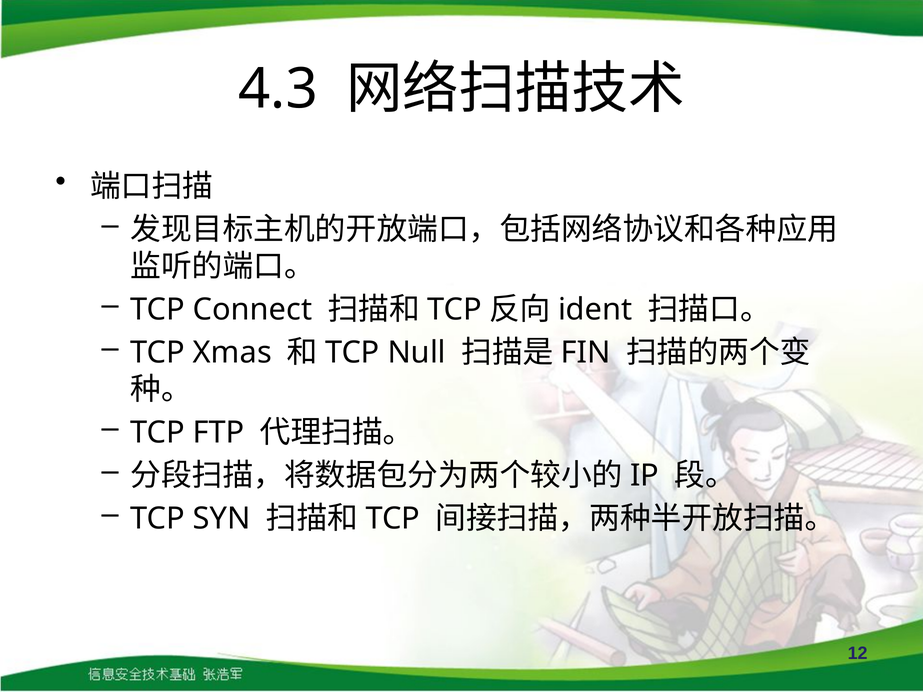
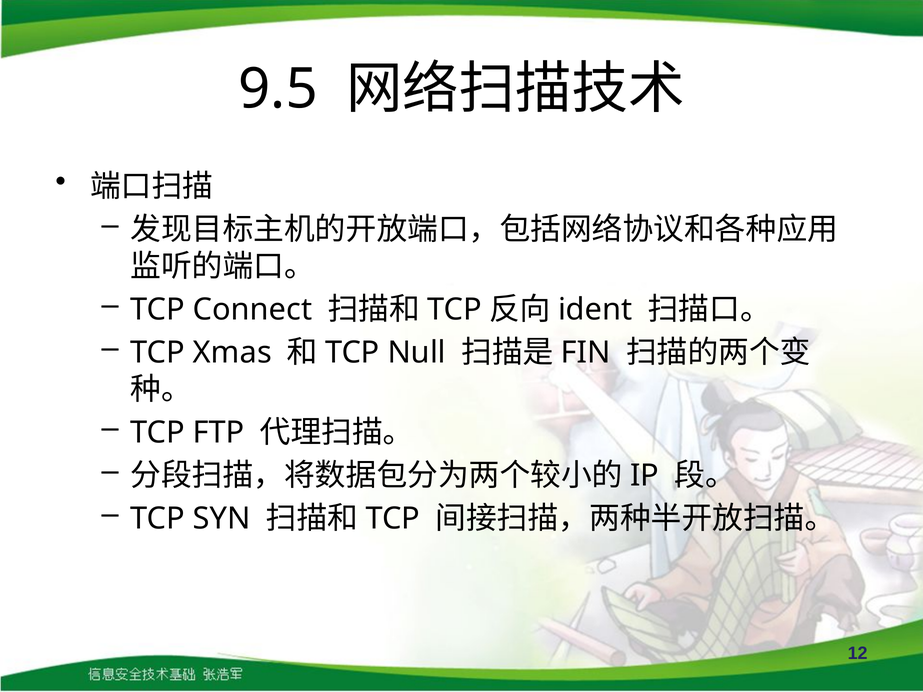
4.3: 4.3 -> 9.5
